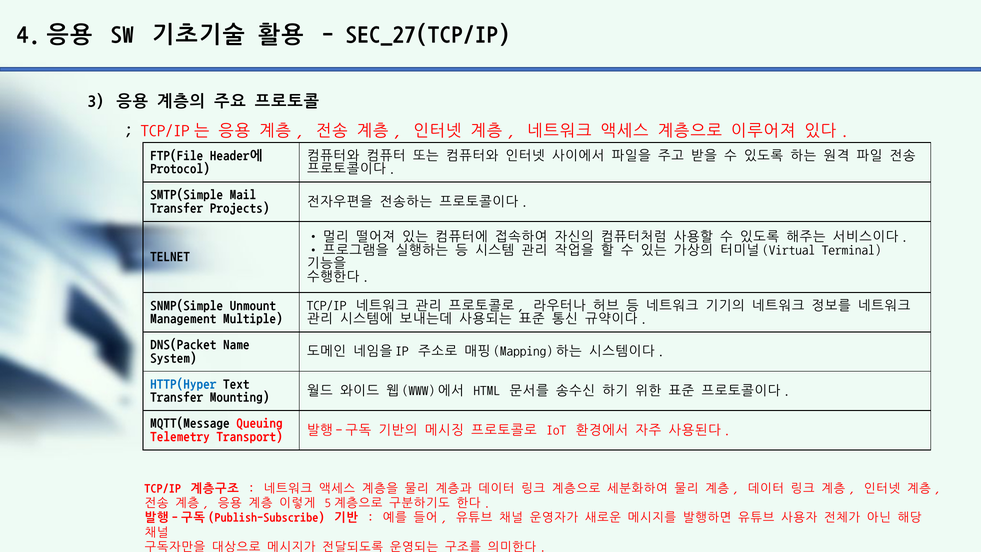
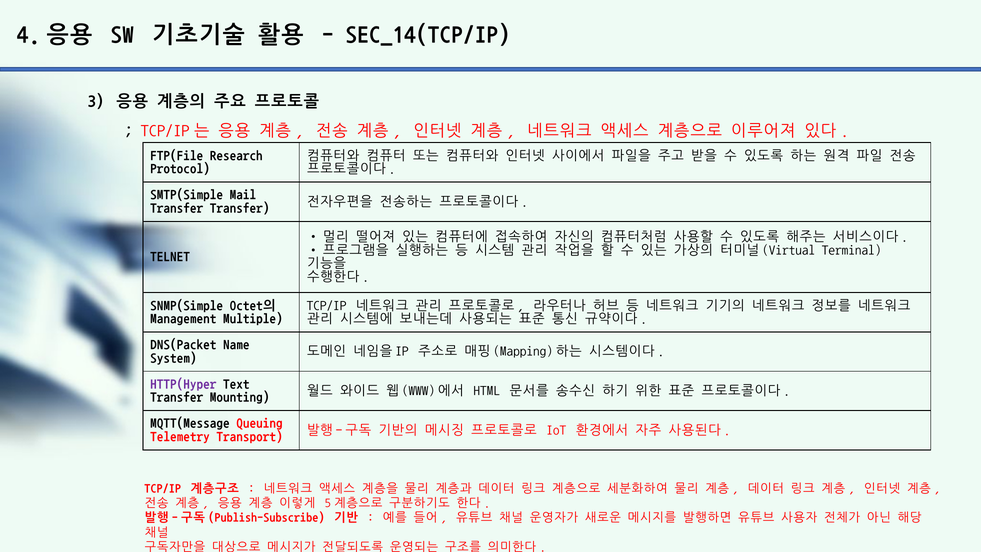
SEC_27(TCP/IP: SEC_27(TCP/IP -> SEC_14(TCP/IP
Header에: Header에 -> Research
Transfer Projects: Projects -> Transfer
Unmount: Unmount -> Octet의
HTTP(Hyper colour: blue -> purple
